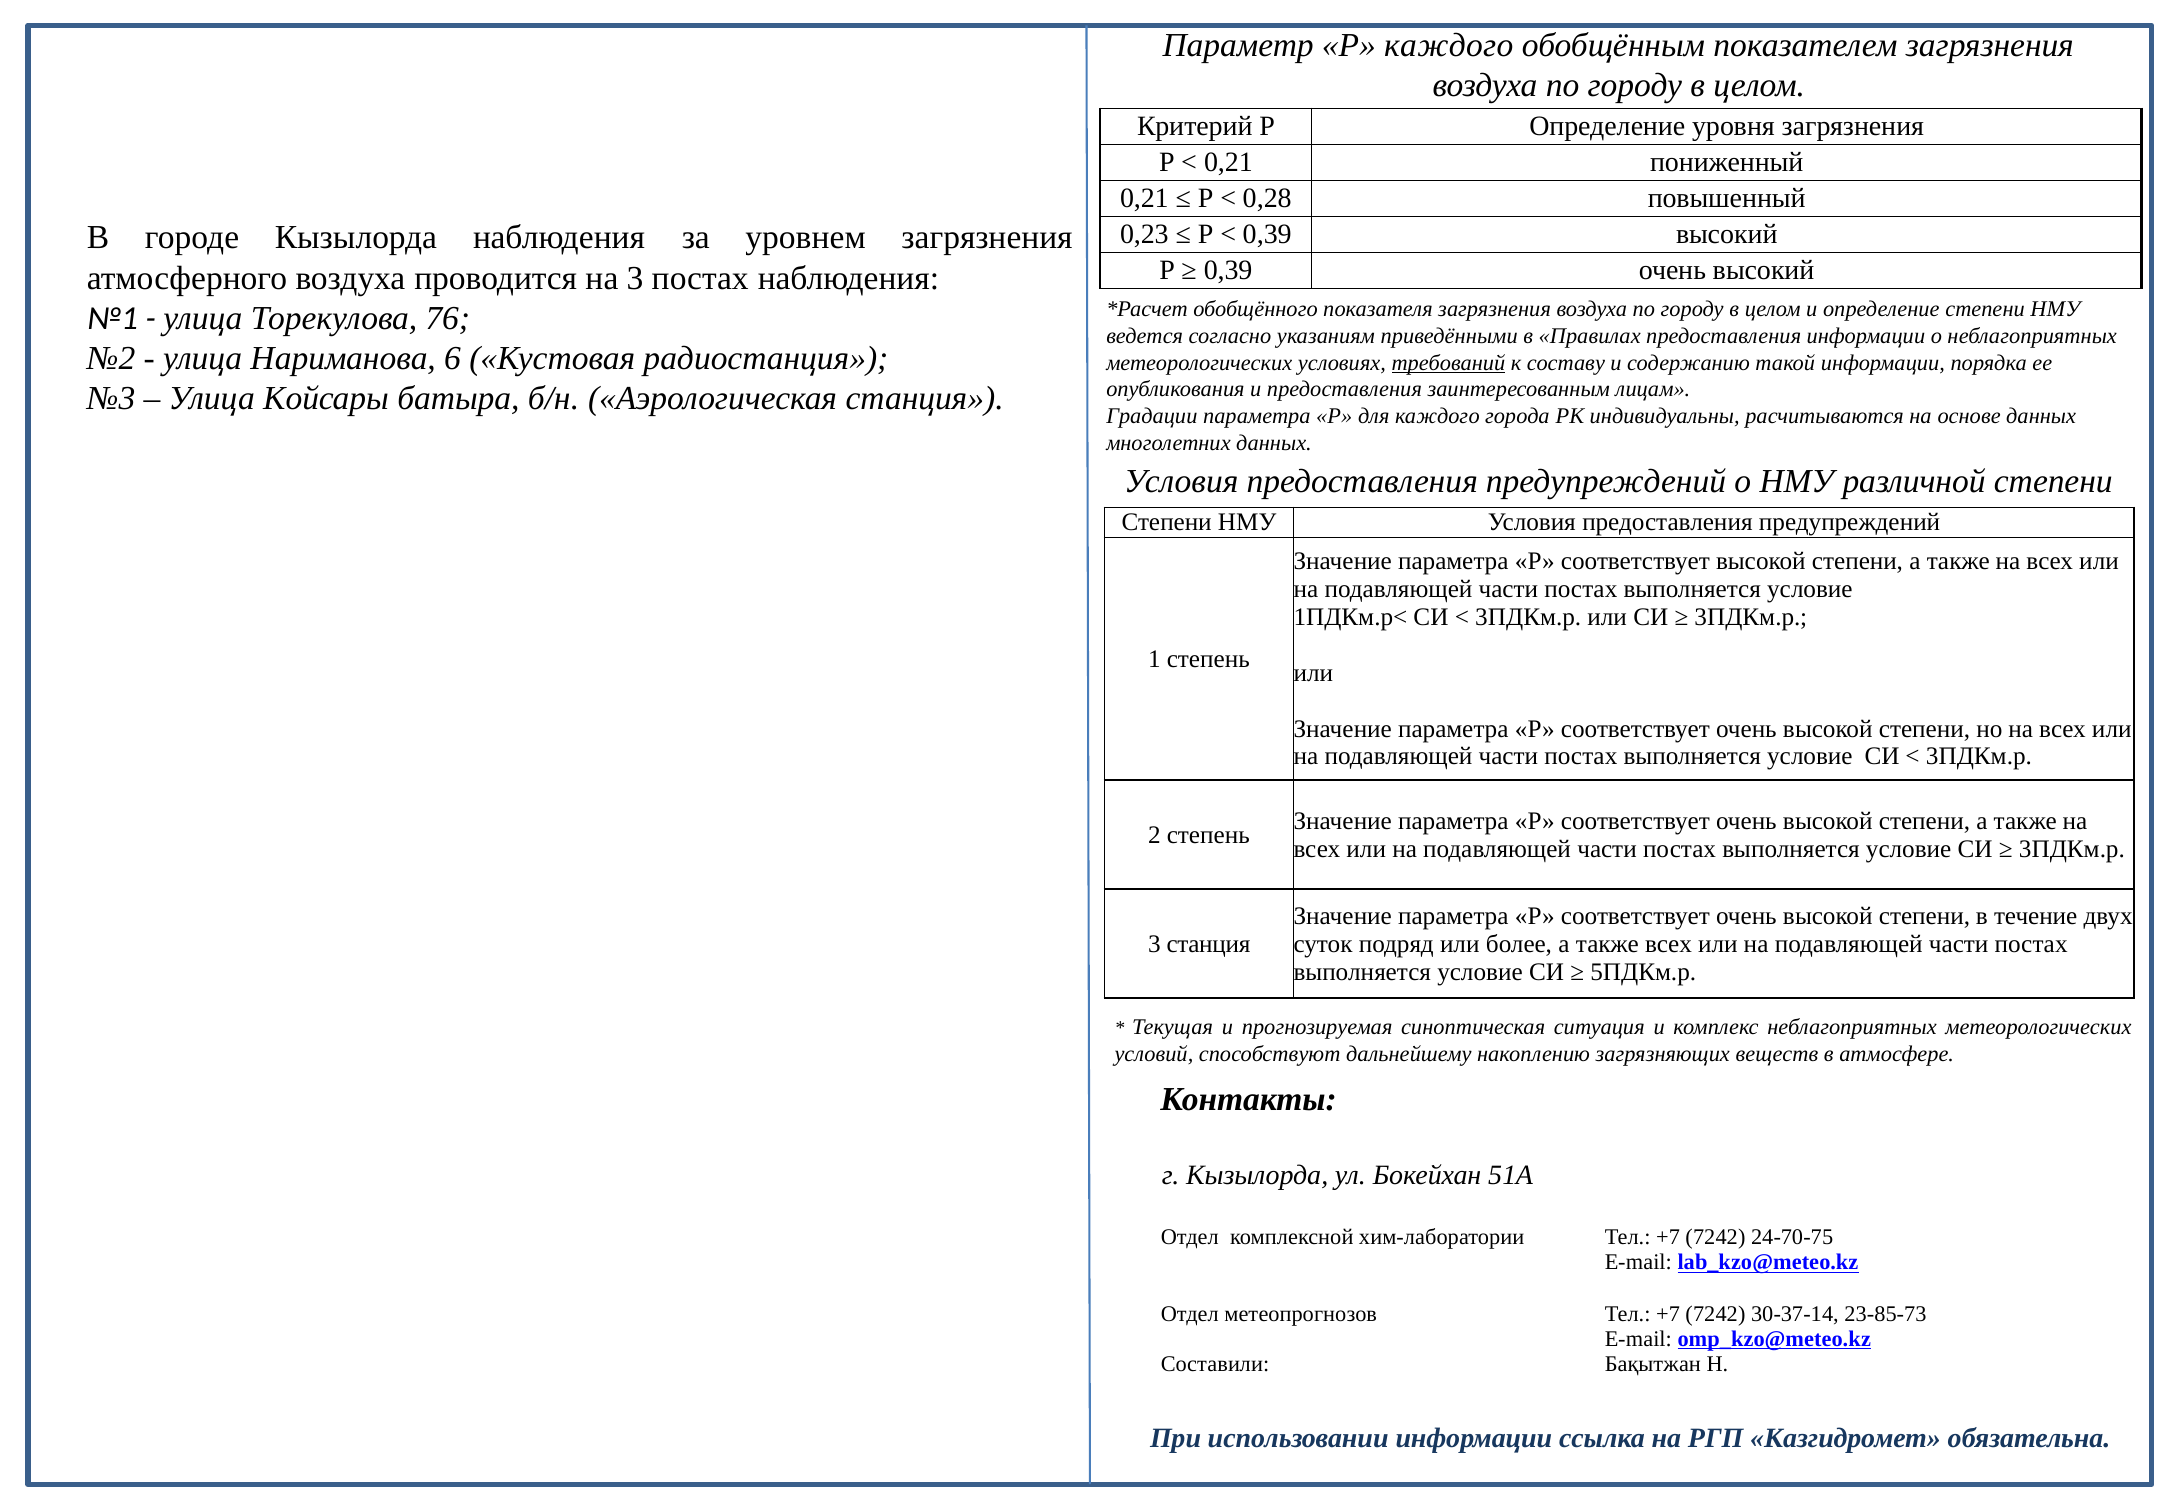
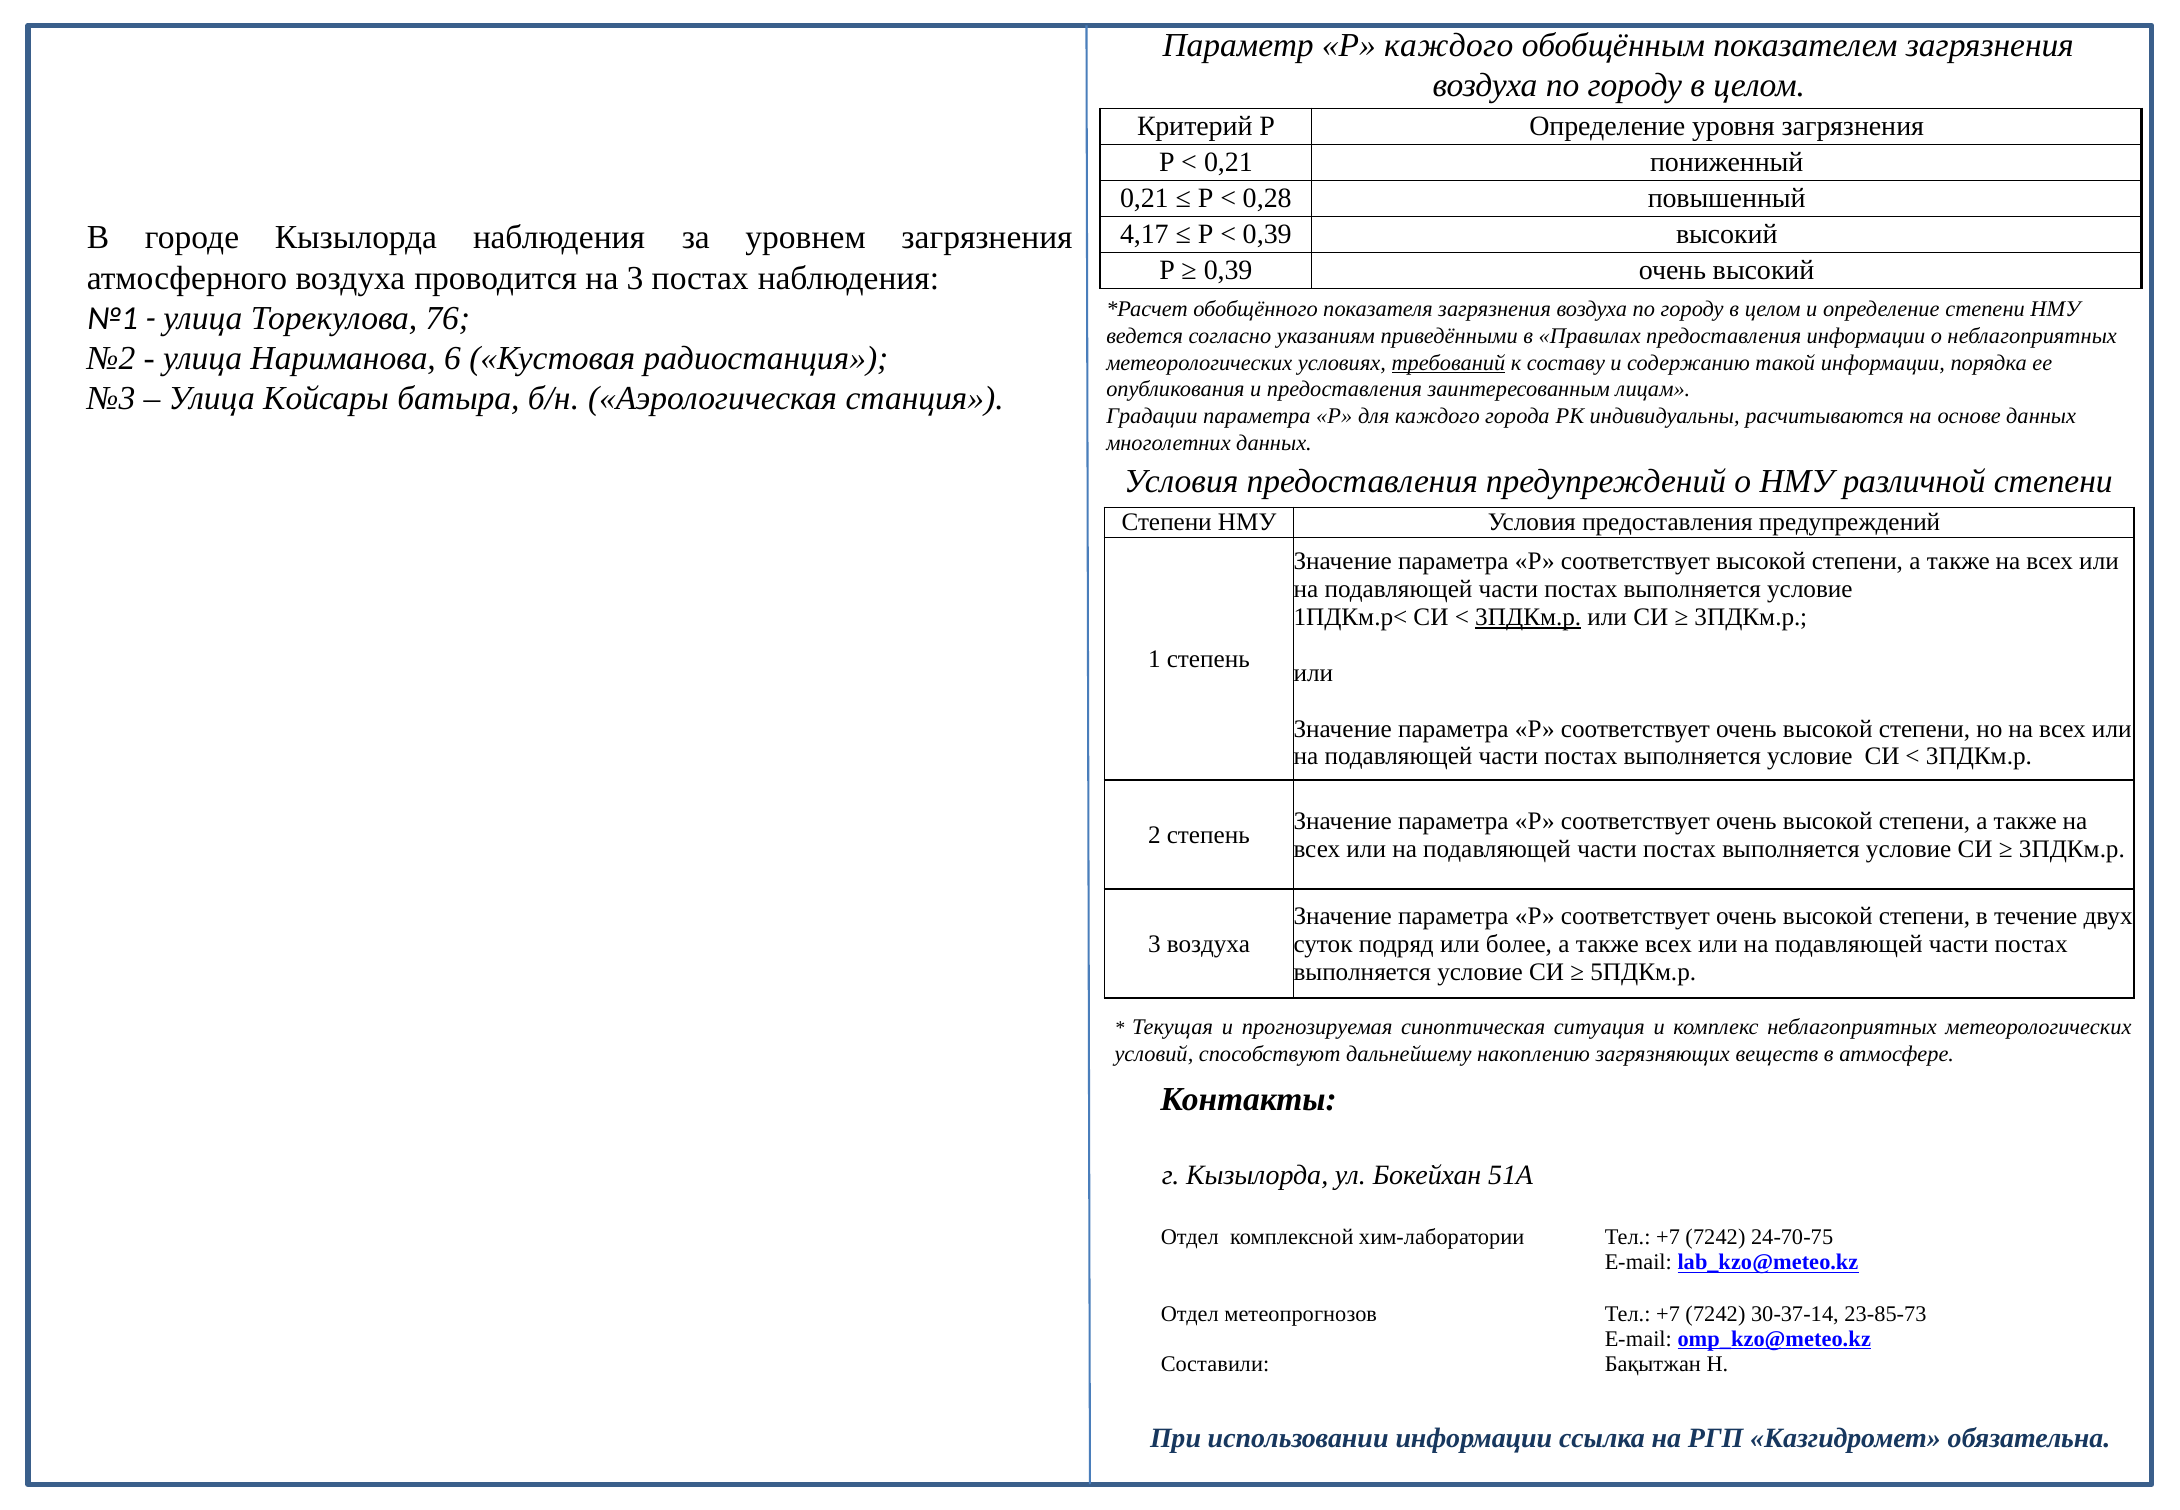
0,23: 0,23 -> 4,17
3ПДКм.р at (1528, 617) underline: none -> present
3 станция: станция -> воздуха
